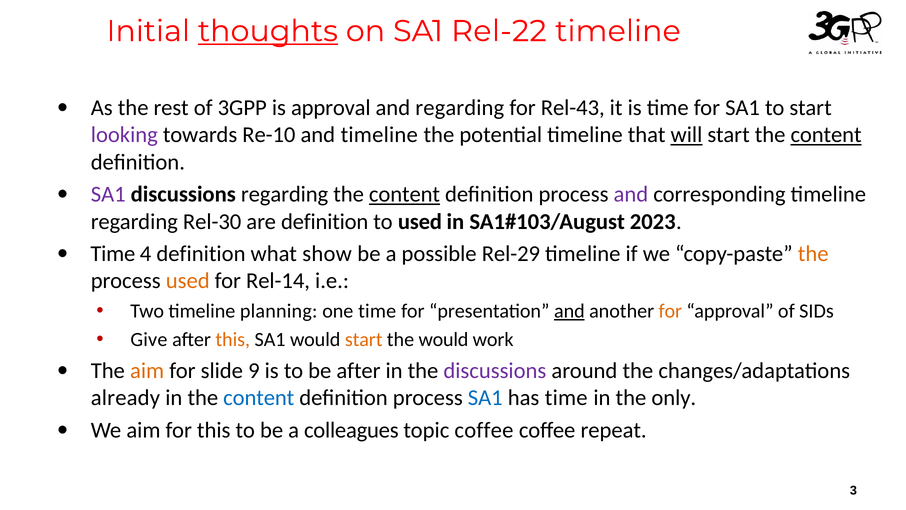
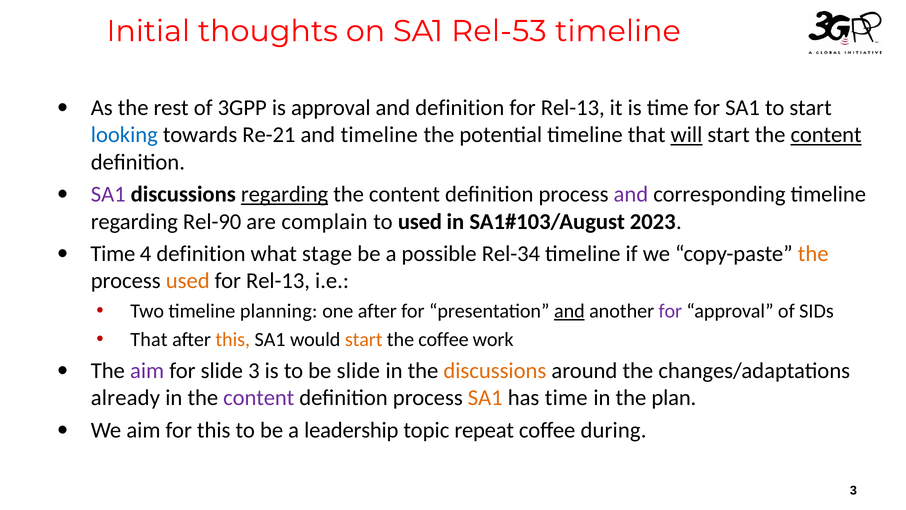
thoughts underline: present -> none
Rel-22: Rel-22 -> Rel-53
and regarding: regarding -> definition
Rel-43 at (573, 108): Rel-43 -> Rel-13
looking colour: purple -> blue
Re-10: Re-10 -> Re-21
regarding at (285, 194) underline: none -> present
content at (405, 194) underline: present -> none
Rel-30: Rel-30 -> Rel-90
are definition: definition -> complain
show: show -> stage
Rel-29: Rel-29 -> Rel-34
Rel-14 at (278, 281): Rel-14 -> Rel-13
one time: time -> after
for at (670, 311) colour: orange -> purple
Give at (149, 339): Give -> That
the would: would -> coffee
aim at (147, 370) colour: orange -> purple
slide 9: 9 -> 3
be after: after -> slide
discussions at (495, 370) colour: purple -> orange
content at (259, 398) colour: blue -> purple
SA1 at (485, 398) colour: blue -> orange
only: only -> plan
colleagues: colleagues -> leadership
topic coffee: coffee -> repeat
repeat: repeat -> during
